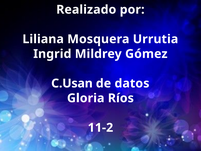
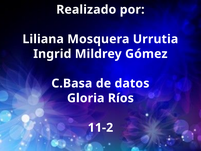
C.Usan: C.Usan -> C.Basa
